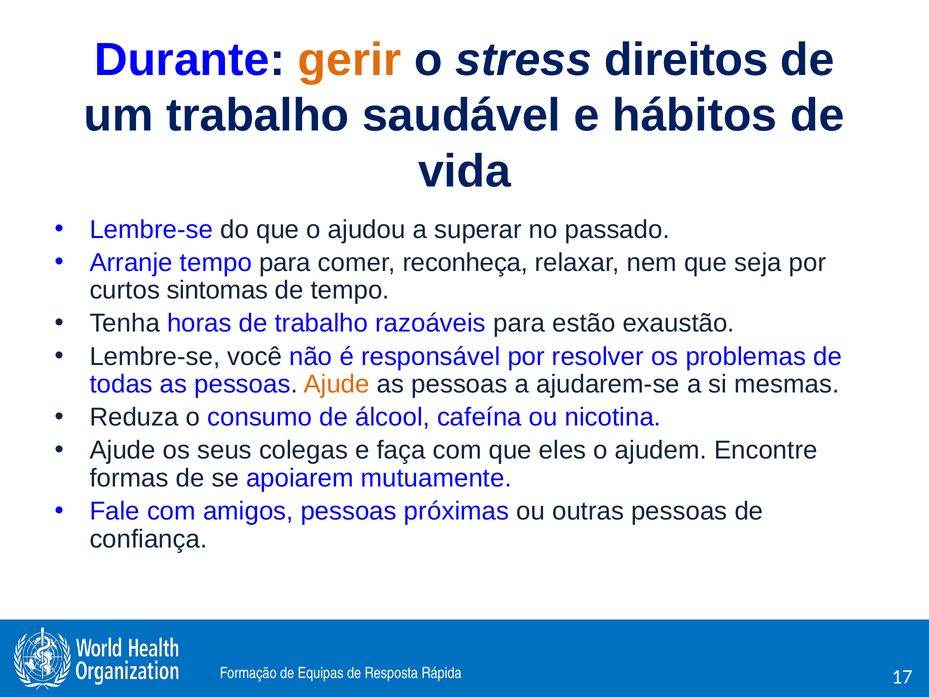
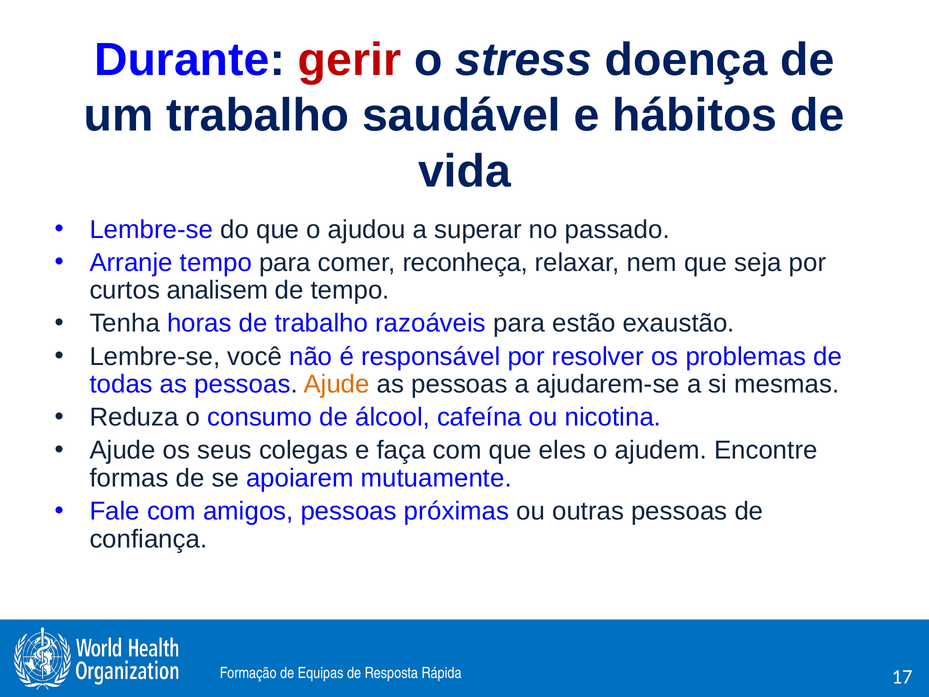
gerir colour: orange -> red
direitos: direitos -> doença
sintomas: sintomas -> analisem
